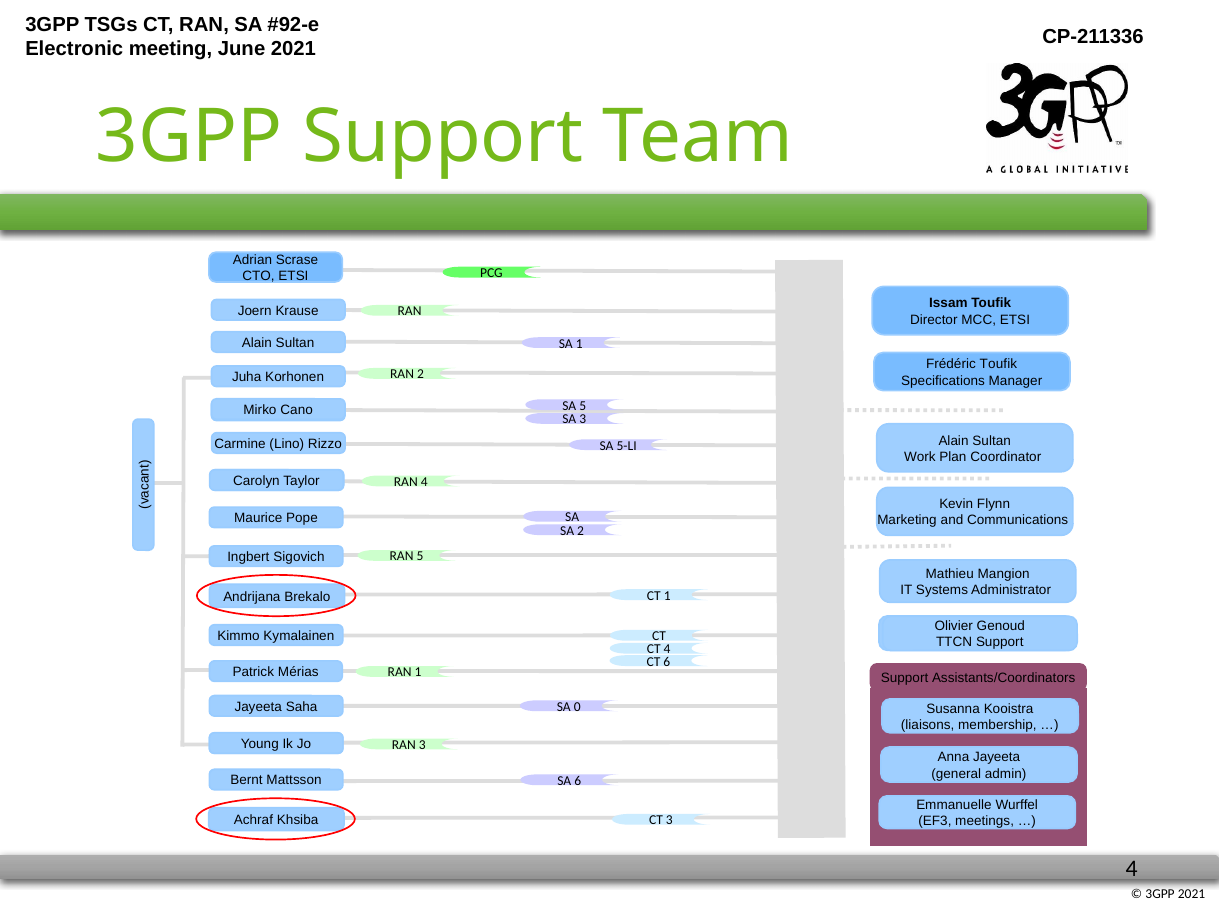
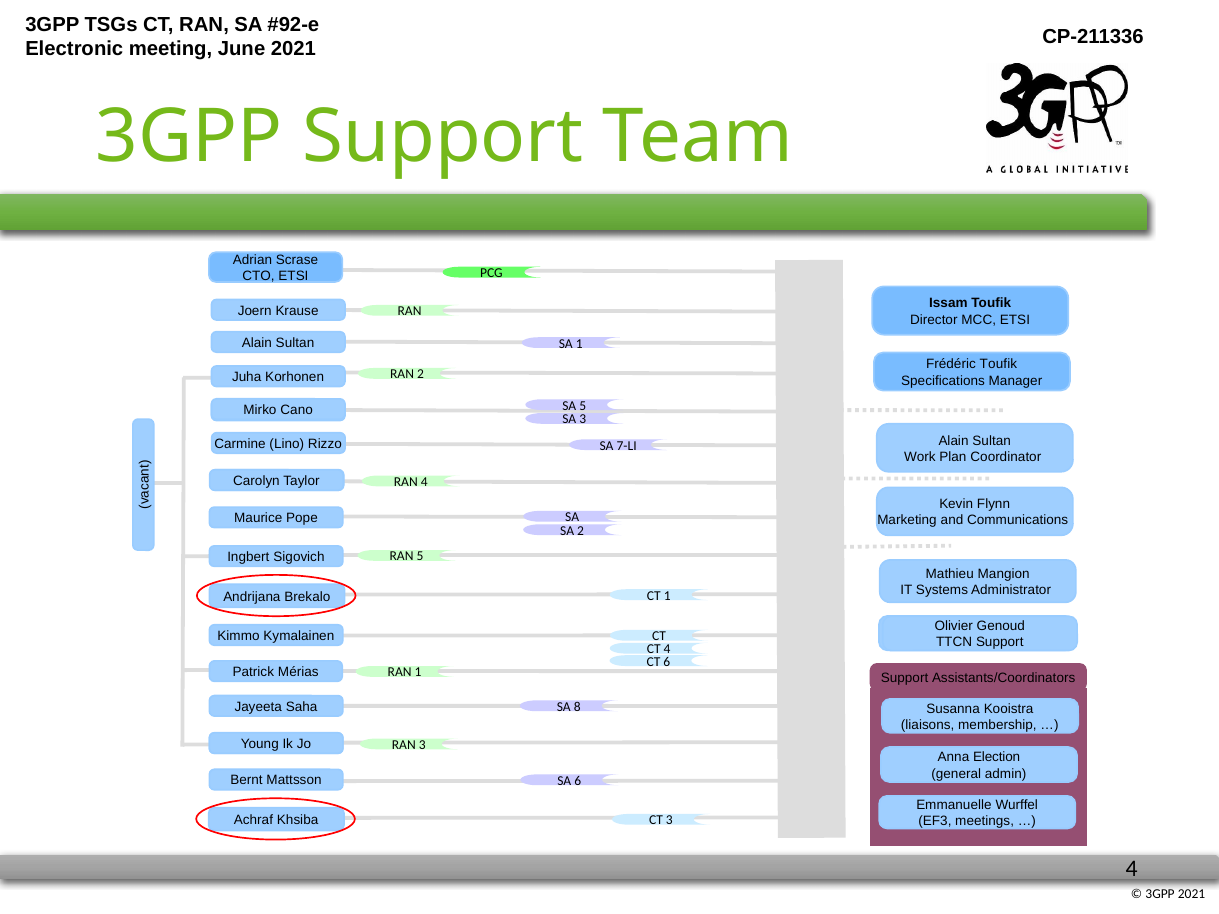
5-LI: 5-LI -> 7-LI
0: 0 -> 8
Anna Jayeeta: Jayeeta -> Election
